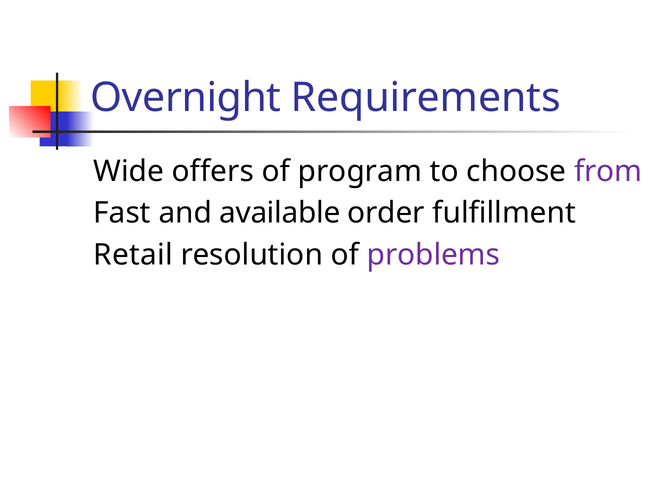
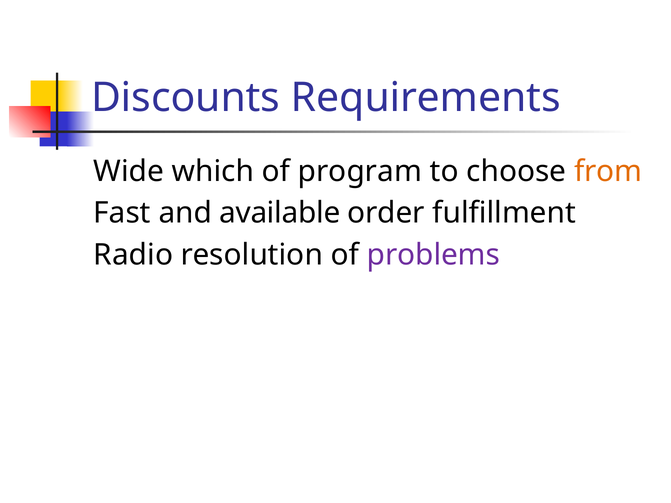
Overnight: Overnight -> Discounts
offers: offers -> which
from colour: purple -> orange
Retail: Retail -> Radio
